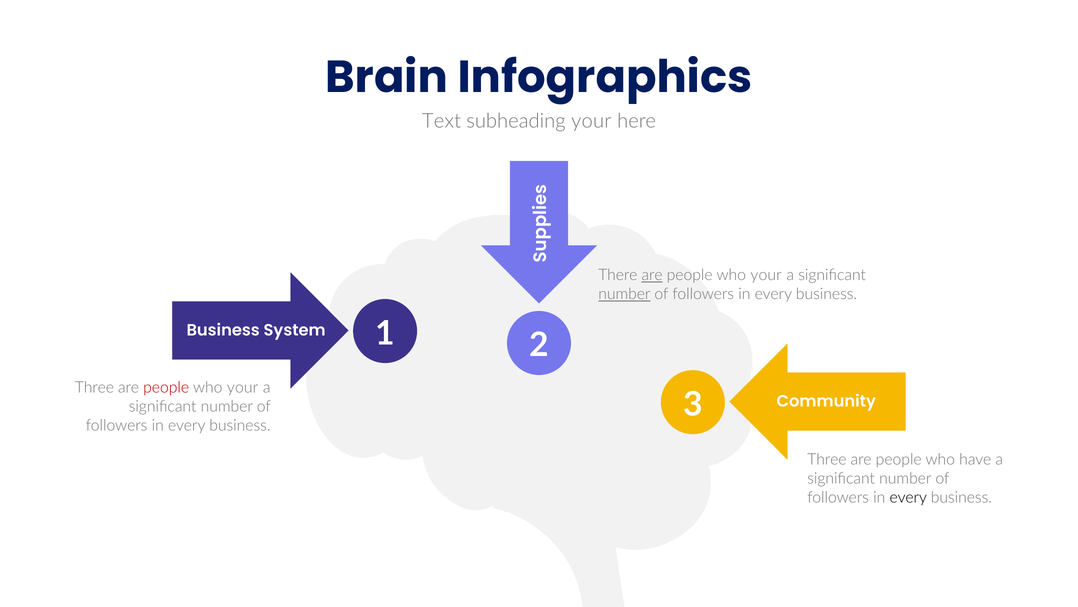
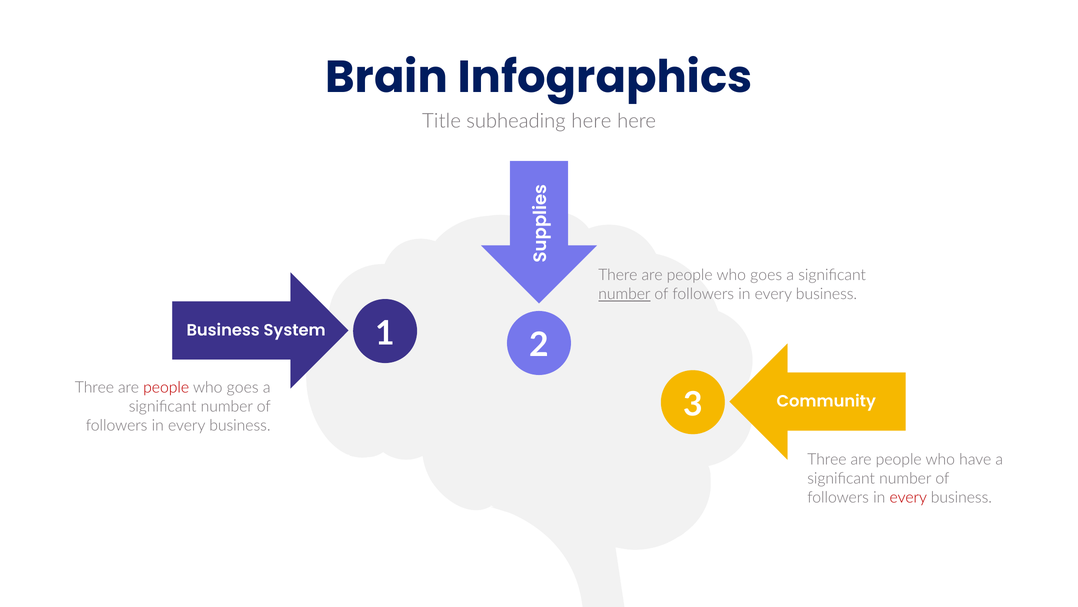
Text: Text -> Title
subheading your: your -> here
are at (652, 275) underline: present -> none
your at (766, 275): your -> goes
your at (243, 387): your -> goes
every at (908, 497) colour: black -> red
